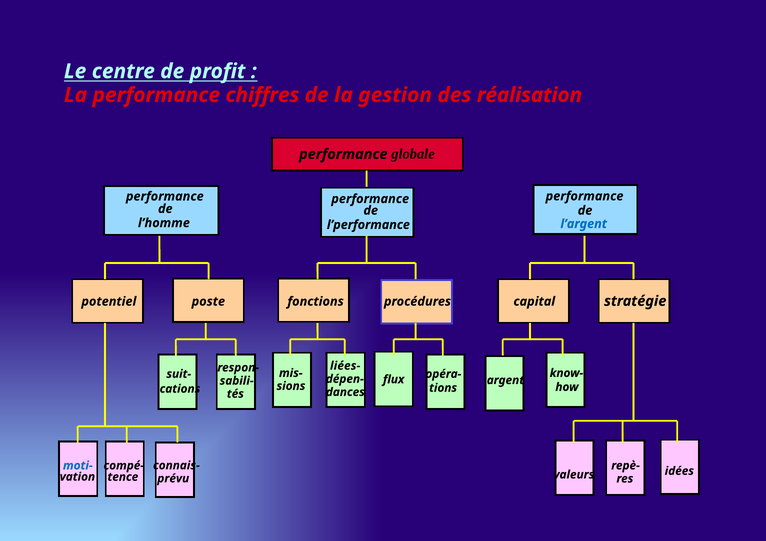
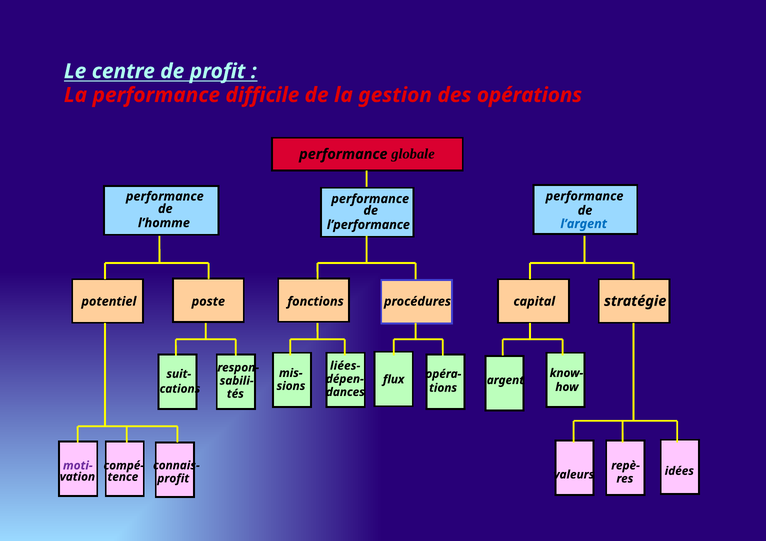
chiffres: chiffres -> difficile
réalisation: réalisation -> opérations
moti- colour: blue -> purple
prévu at (173, 479): prévu -> profit
